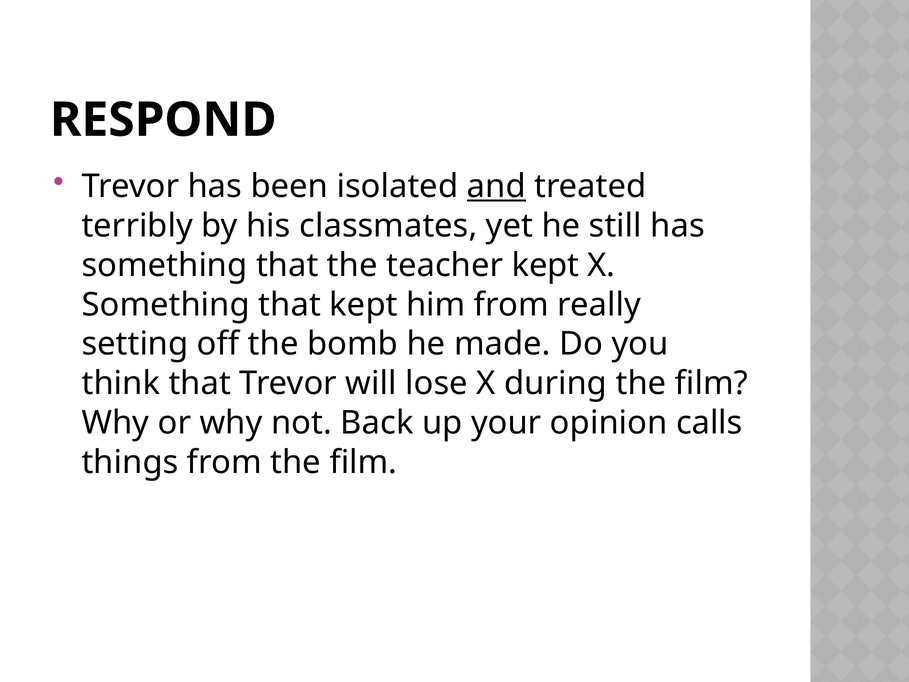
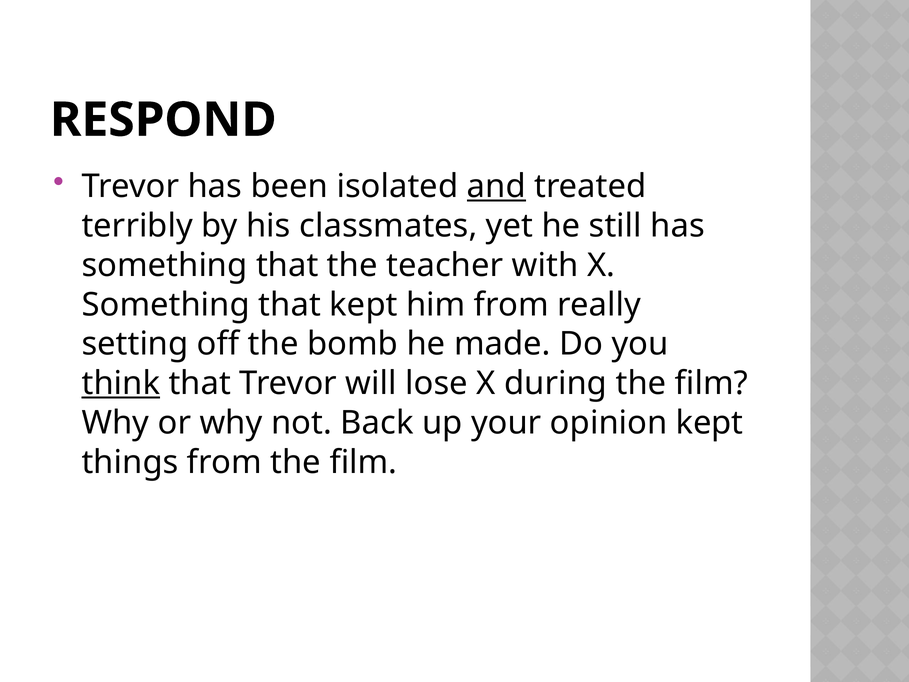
teacher kept: kept -> with
think underline: none -> present
opinion calls: calls -> kept
